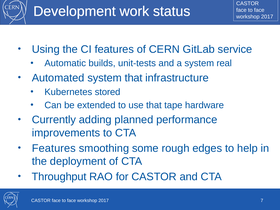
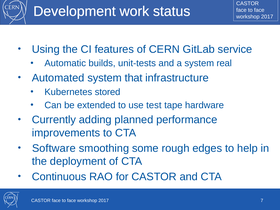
use that: that -> test
Features at (54, 148): Features -> Software
Throughput: Throughput -> Continuous
